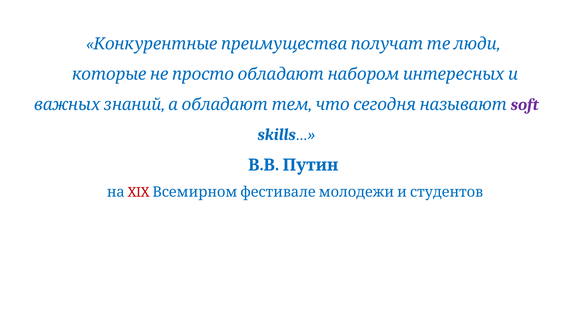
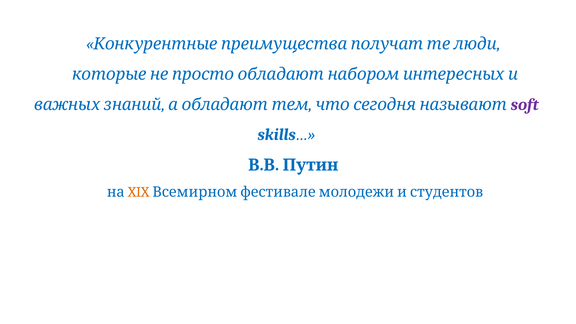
XIX colour: red -> orange
